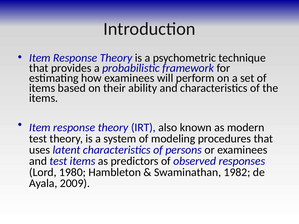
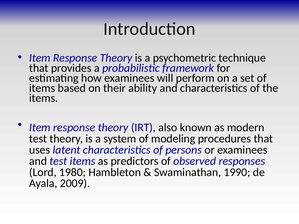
1982: 1982 -> 1990
